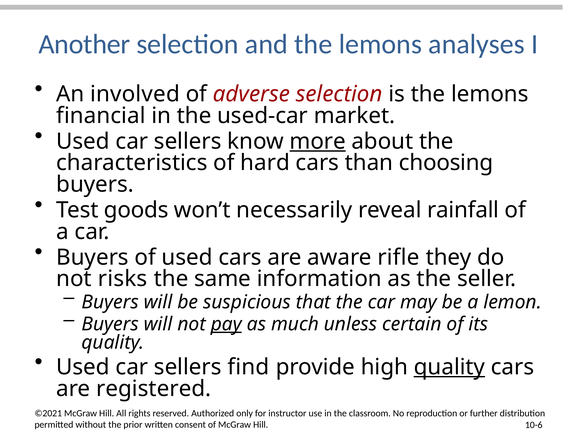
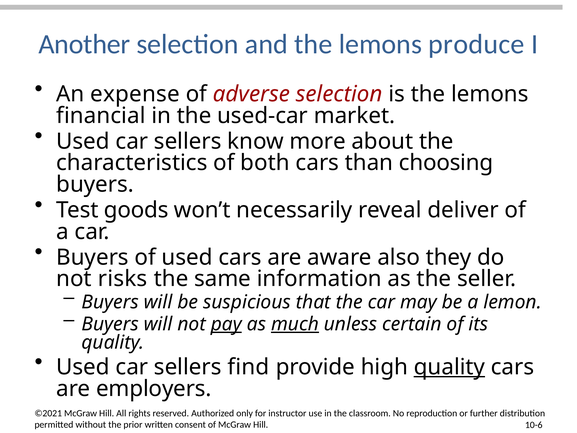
analyses: analyses -> produce
involved: involved -> expense
more underline: present -> none
hard: hard -> both
rainfall: rainfall -> deliver
rifle: rifle -> also
much underline: none -> present
registered: registered -> employers
